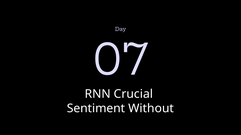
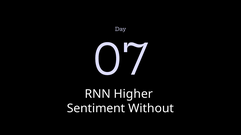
Crucial: Crucial -> Higher
